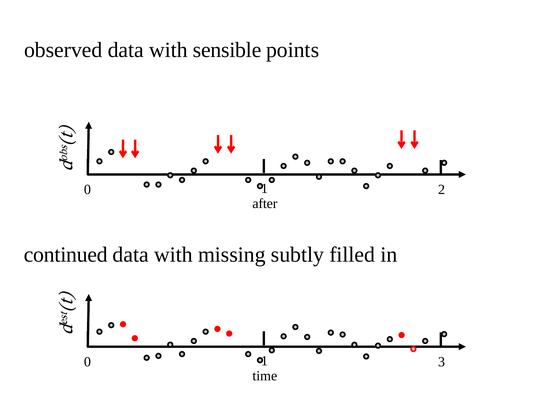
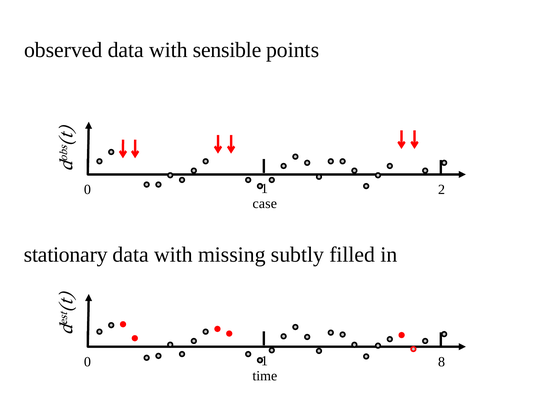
after: after -> case
continued: continued -> stationary
3: 3 -> 8
